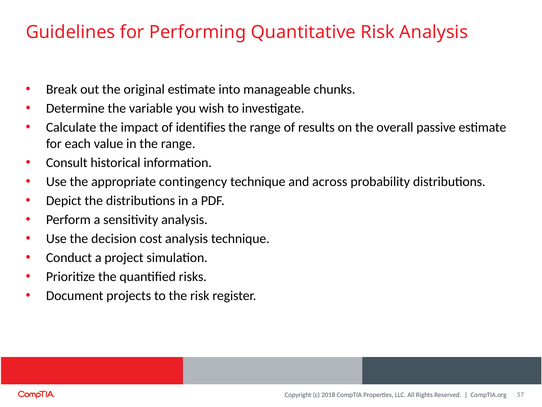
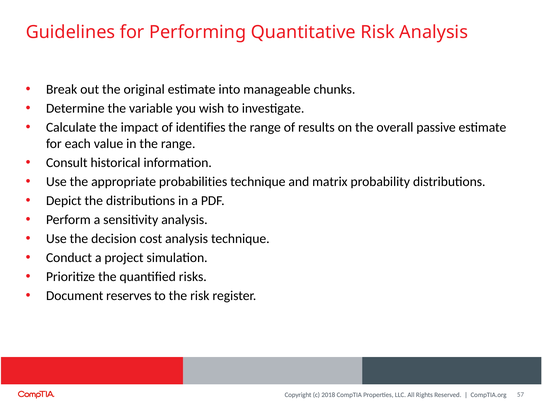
contingency: contingency -> probabilities
across: across -> matrix
projects: projects -> reserves
